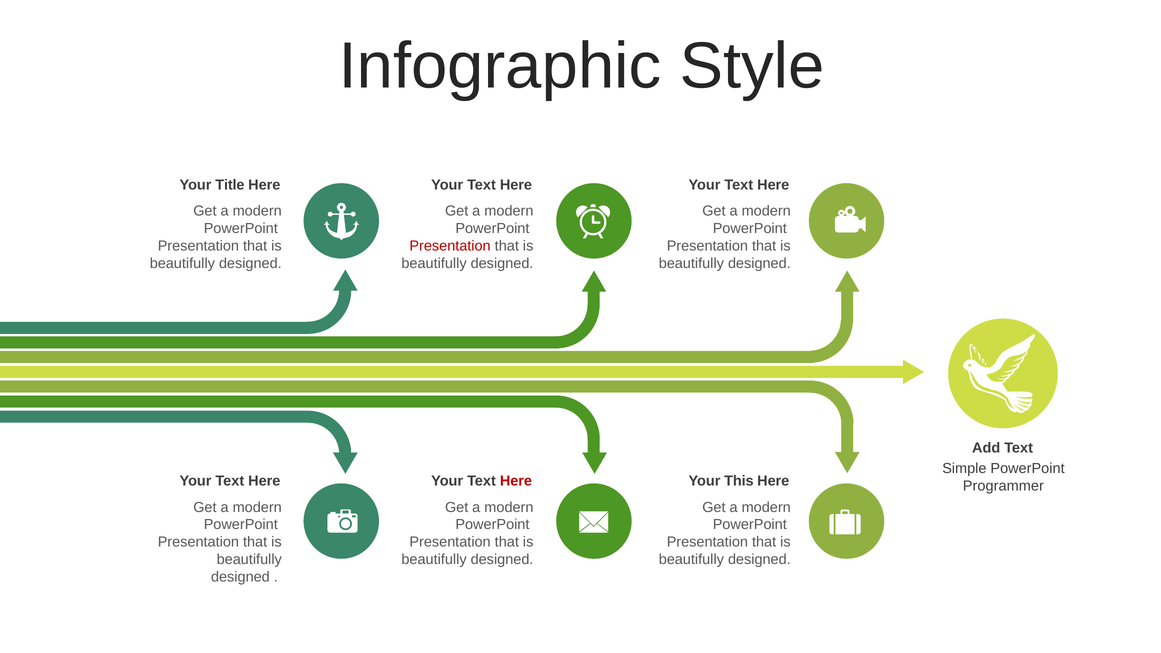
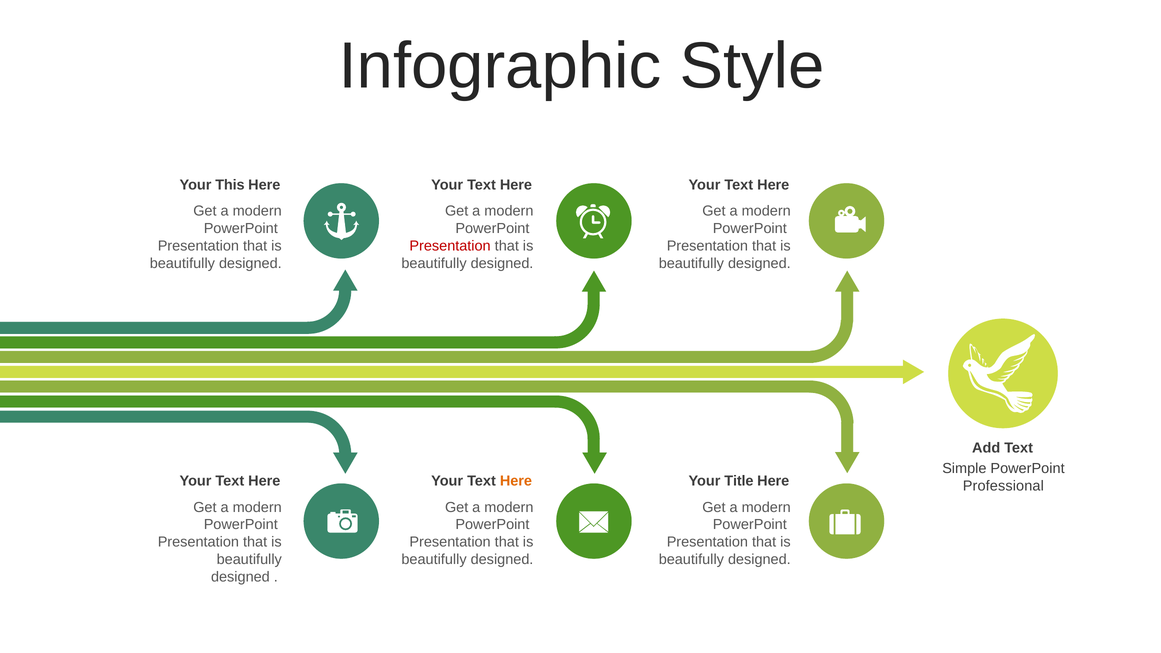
Title: Title -> This
Here at (516, 481) colour: red -> orange
This: This -> Title
Programmer: Programmer -> Professional
